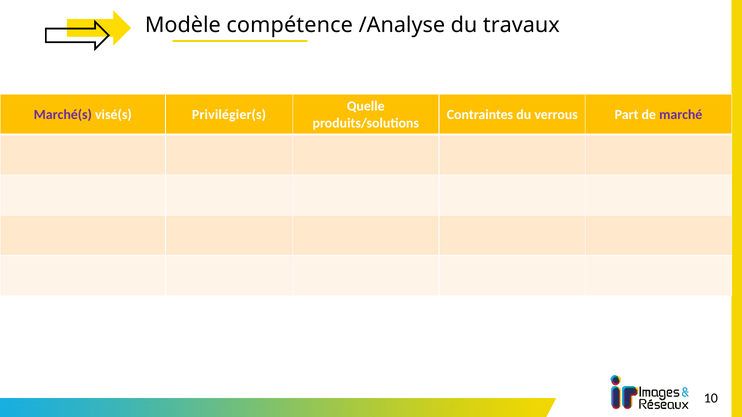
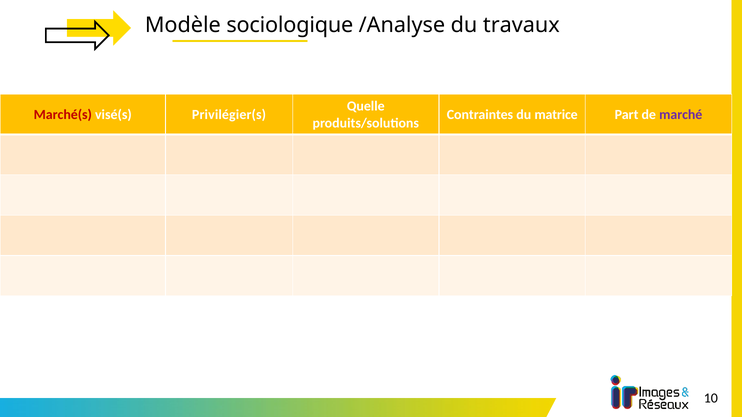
compétence: compétence -> sociologique
Marché(s colour: purple -> red
verrous: verrous -> matrice
